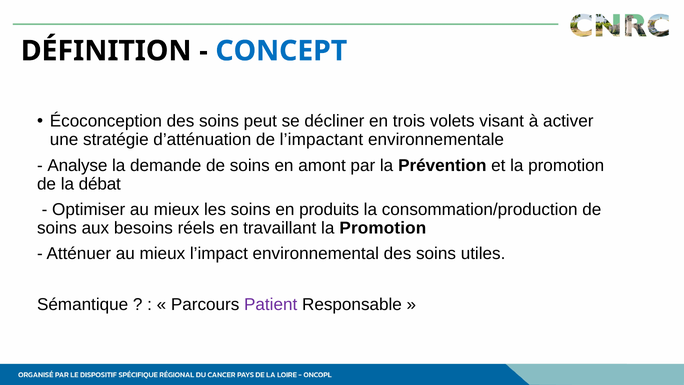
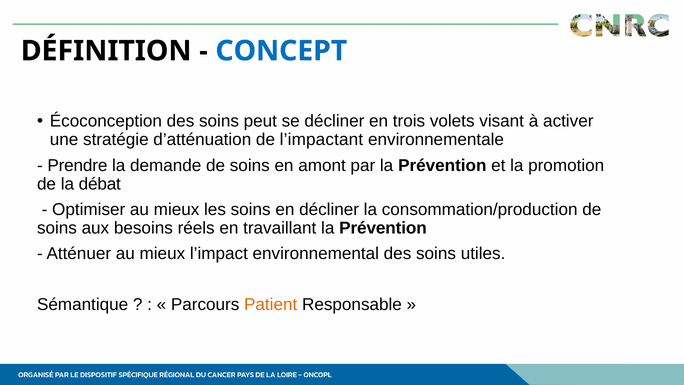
Analyse: Analyse -> Prendre
en produits: produits -> décliner
travaillant la Promotion: Promotion -> Prévention
Patient colour: purple -> orange
